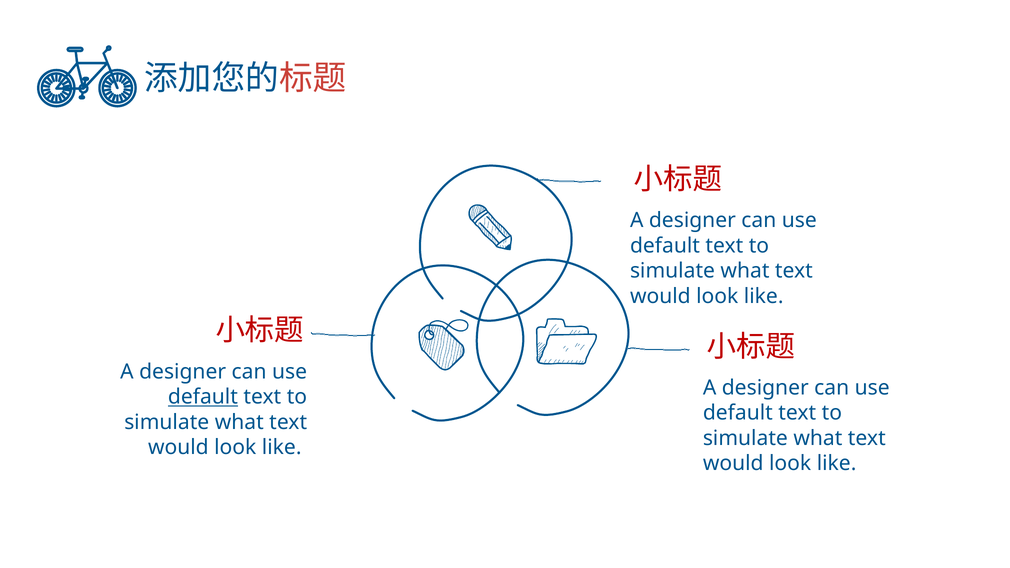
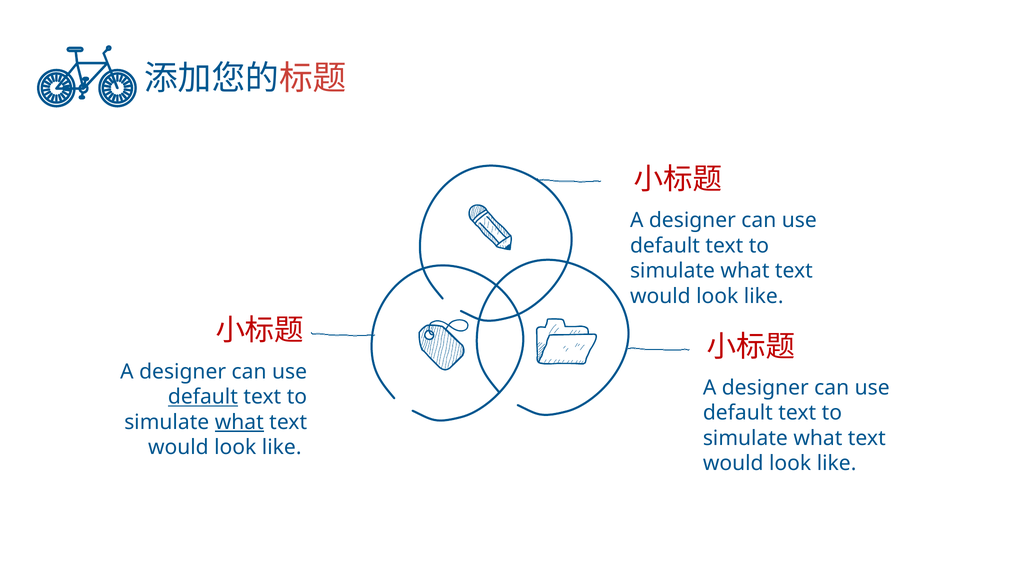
what at (239, 422) underline: none -> present
